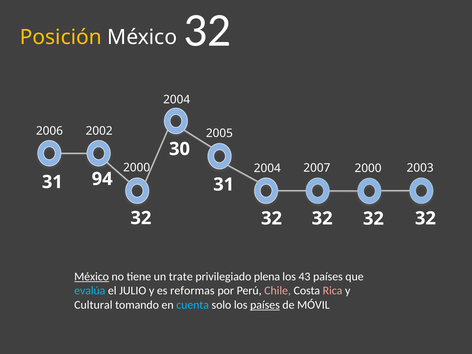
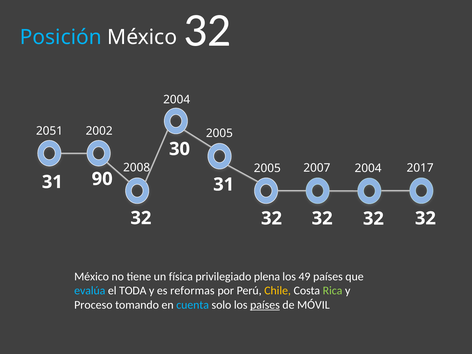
Posición colour: yellow -> light blue
2006: 2006 -> 2051
2000 at (137, 168): 2000 -> 2008
2003: 2003 -> 2017
2004 at (267, 168): 2004 -> 2005
2000 at (368, 168): 2000 -> 2004
94: 94 -> 90
México at (92, 277) underline: present -> none
trate: trate -> física
43: 43 -> 49
JULIO: JULIO -> TODA
Chile colour: pink -> yellow
Rica colour: pink -> light green
Cultural: Cultural -> Proceso
